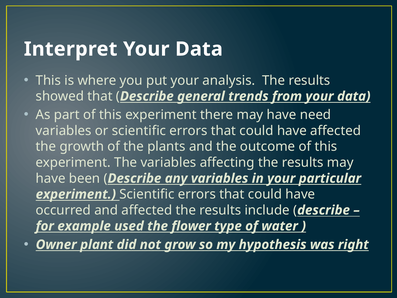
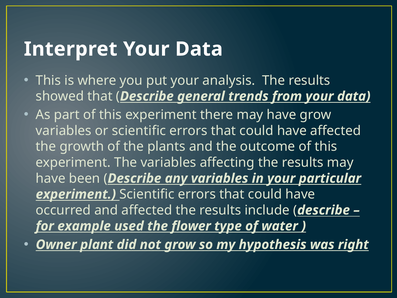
have need: need -> grow
